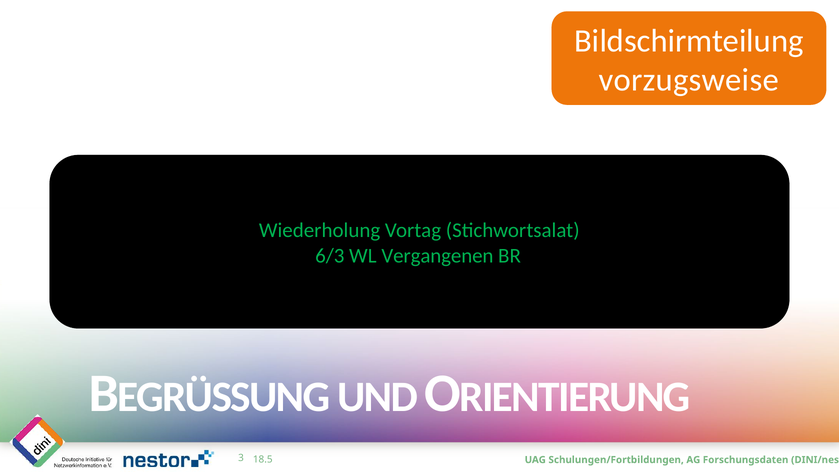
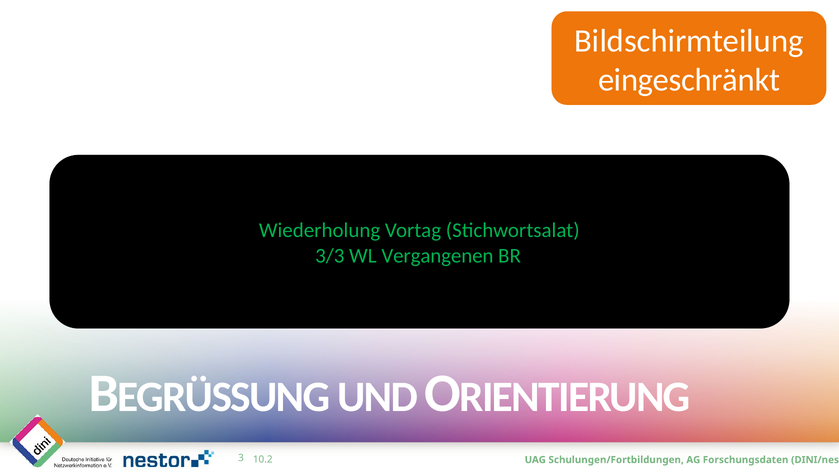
vorzugsweise: vorzugsweise -> eingeschränkt
6/3: 6/3 -> 3/3
18.5: 18.5 -> 10.2
